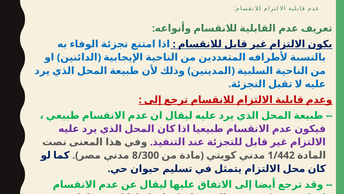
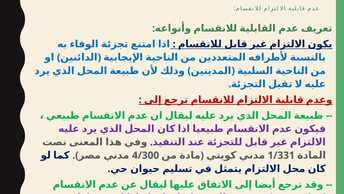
8/300: 8/300 -> 4/300
1/442: 1/442 -> 1/331
